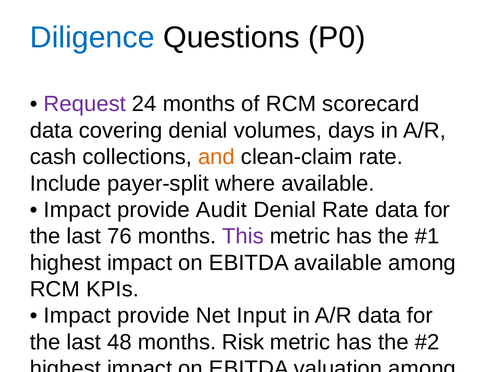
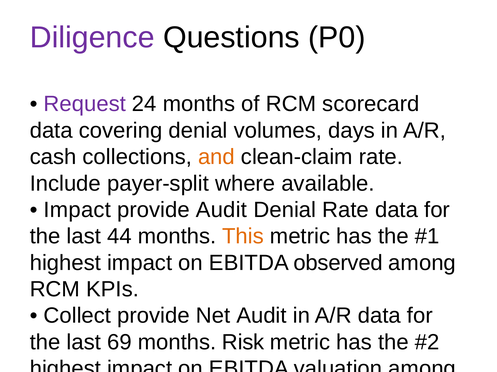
Diligence colour: blue -> purple
76: 76 -> 44
This at (243, 237) colour: purple -> orange
EBITDA available: available -> observed
Impact at (77, 316): Impact -> Collect
Net Input: Input -> Audit
48: 48 -> 69
